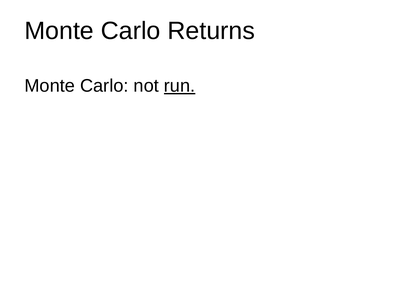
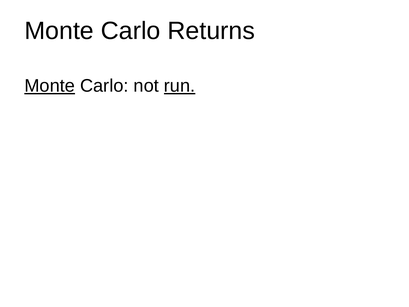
Monte at (50, 86) underline: none -> present
